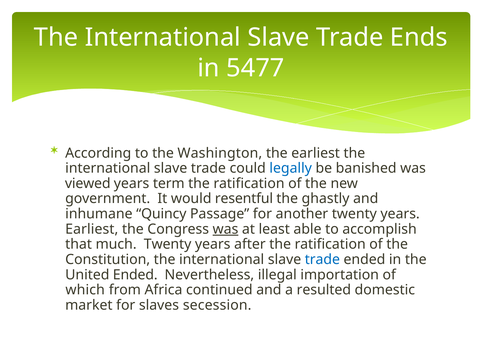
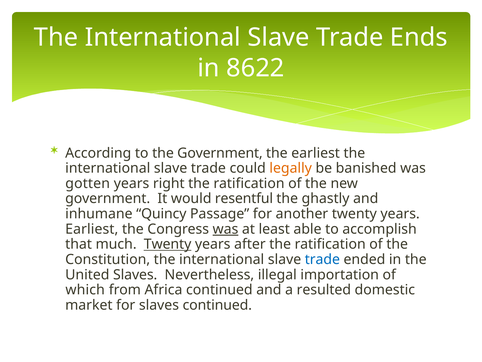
5477: 5477 -> 8622
the Washington: Washington -> Government
legally colour: blue -> orange
viewed: viewed -> gotten
term: term -> right
Twenty at (168, 244) underline: none -> present
United Ended: Ended -> Slaves
slaves secession: secession -> continued
